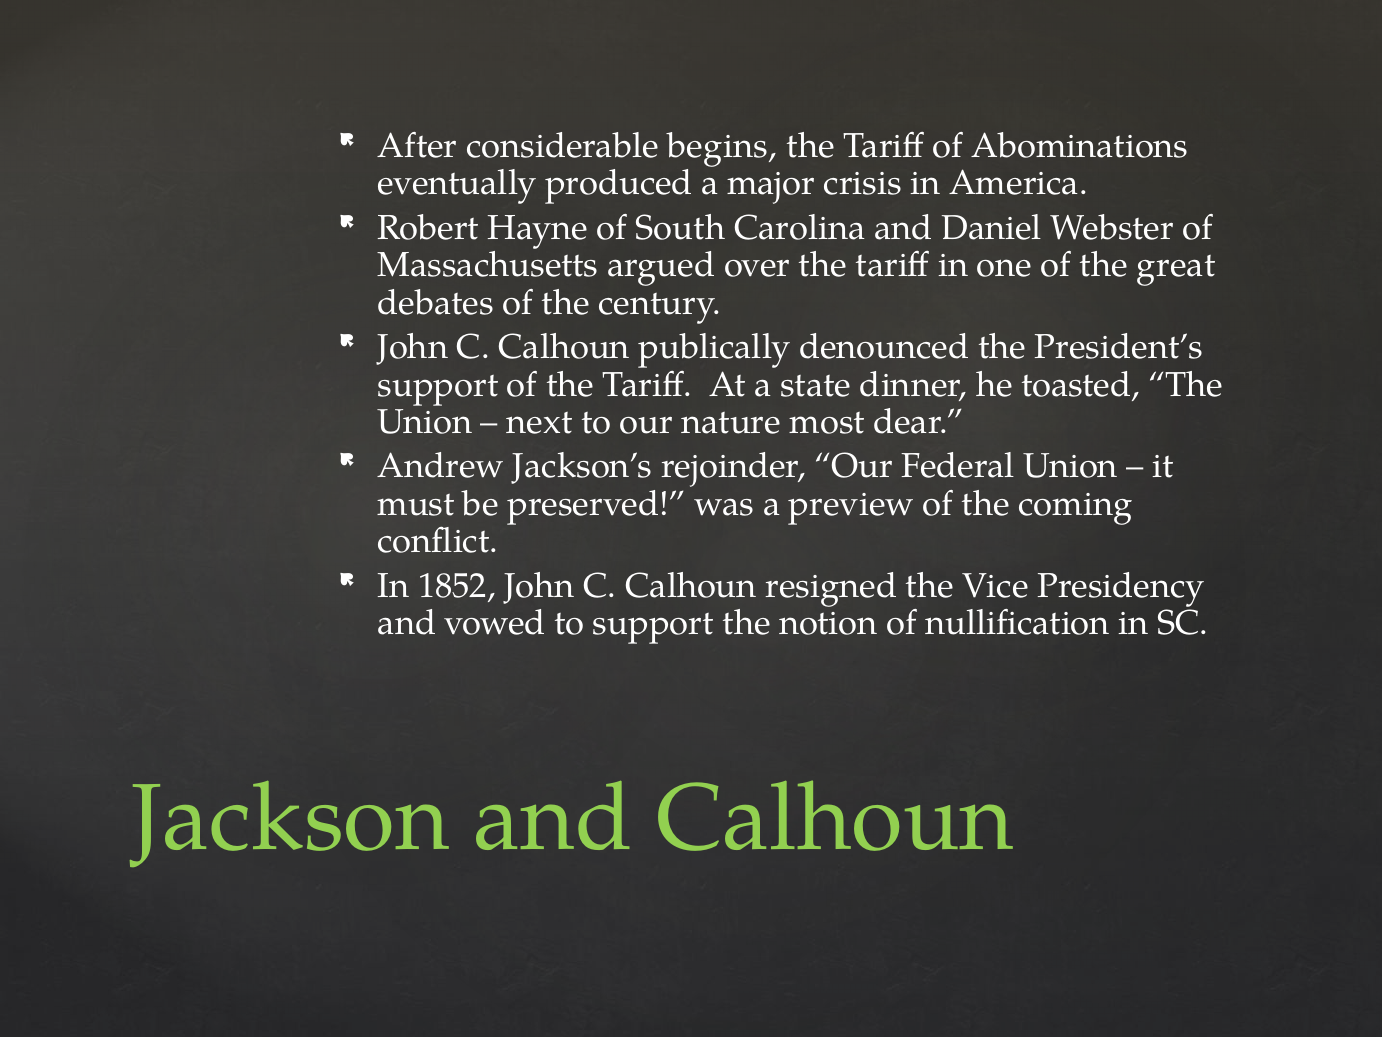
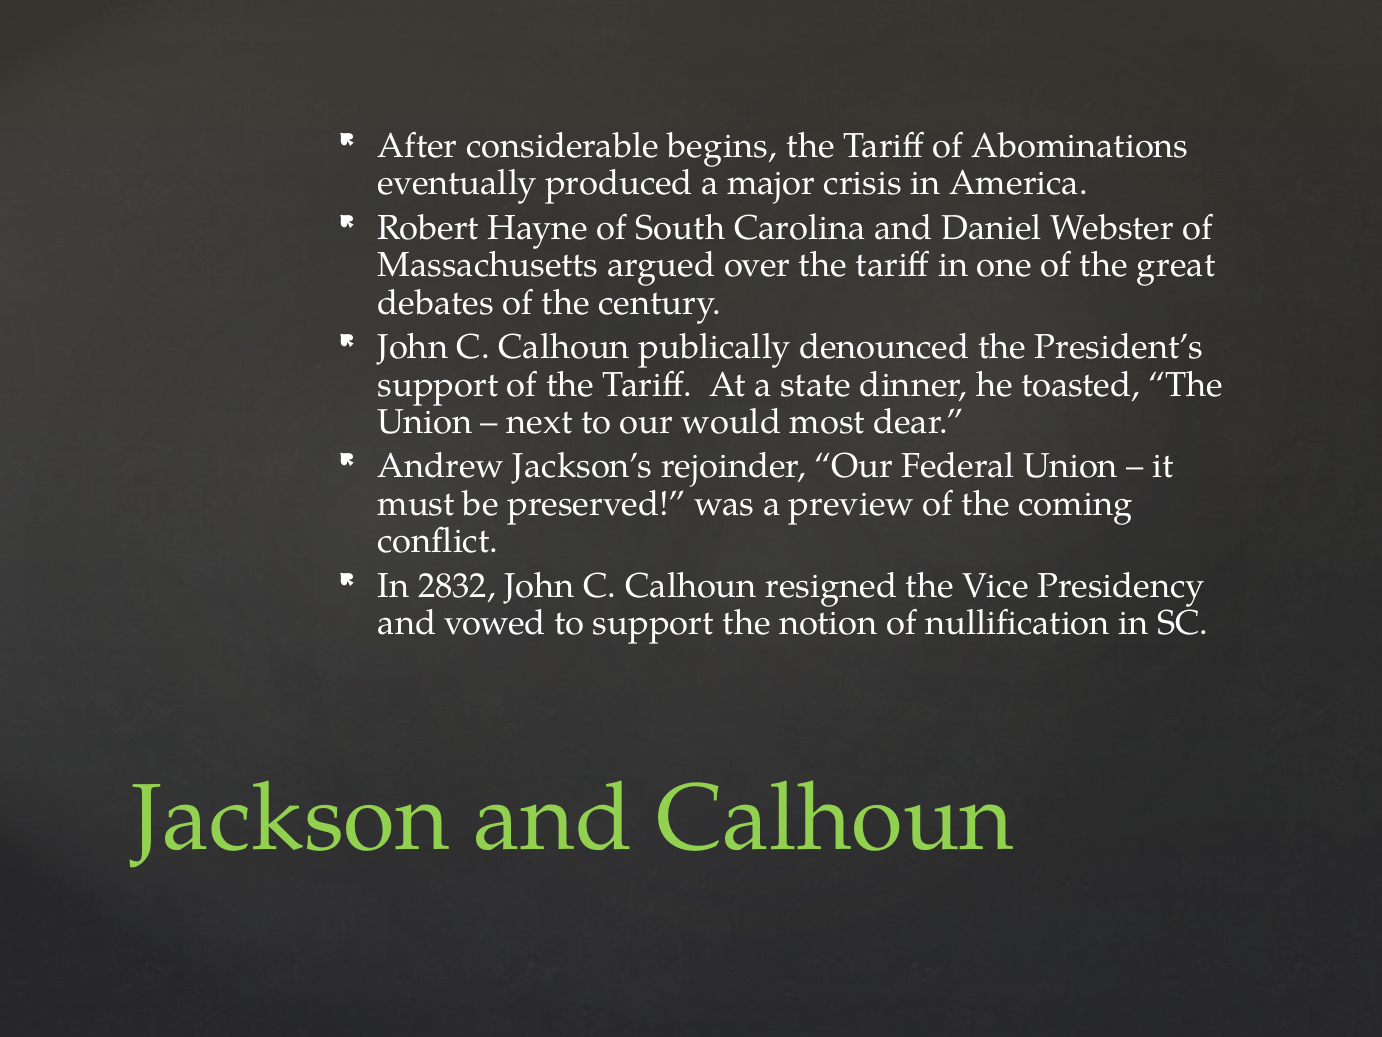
nature: nature -> would
1852: 1852 -> 2832
